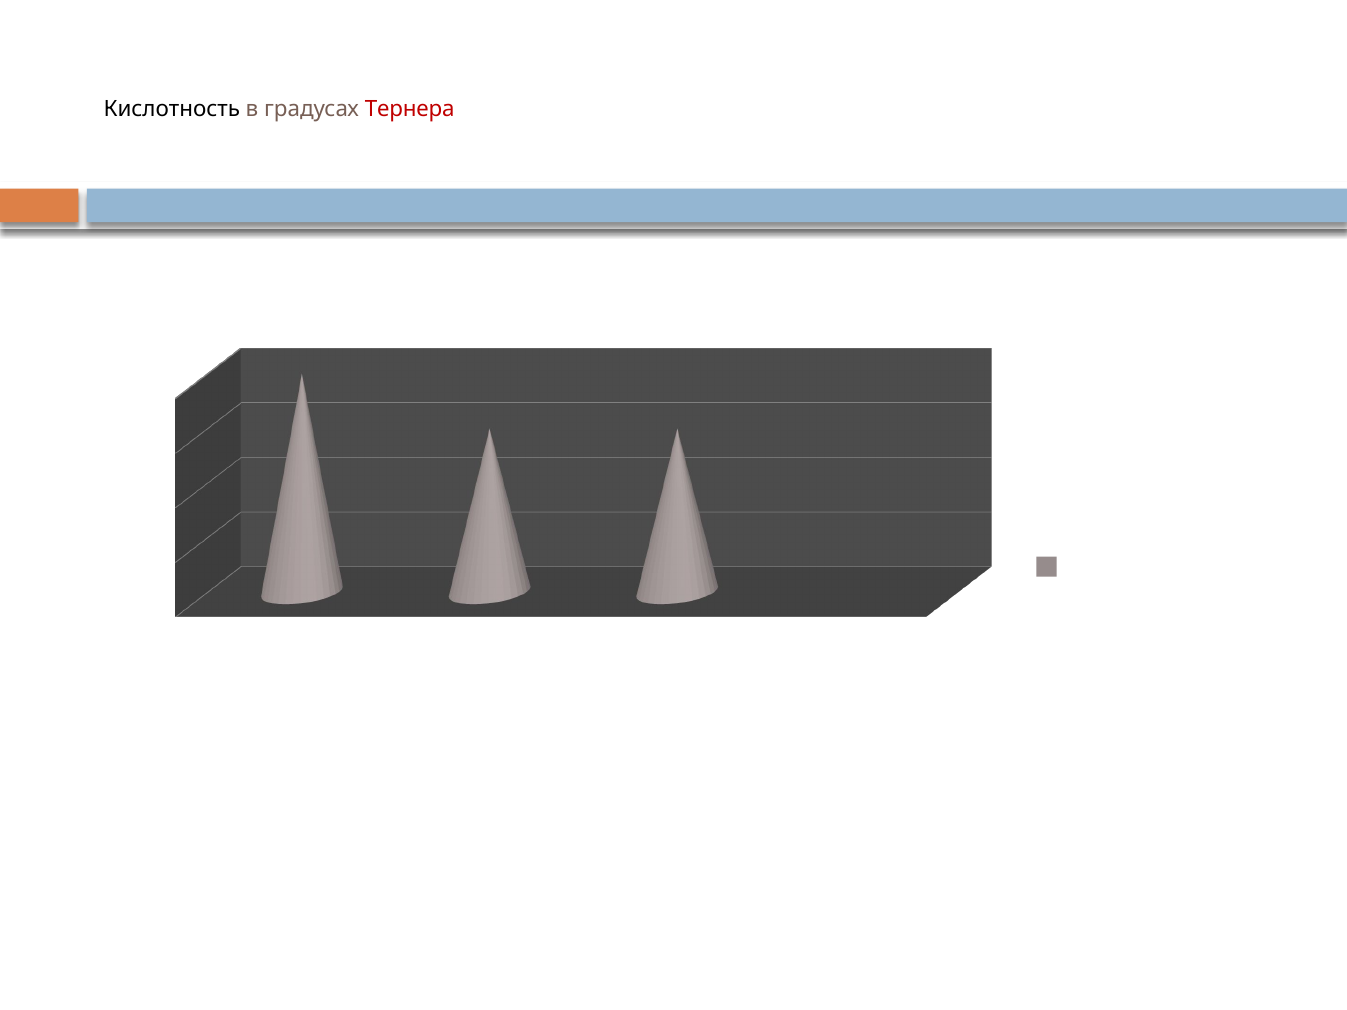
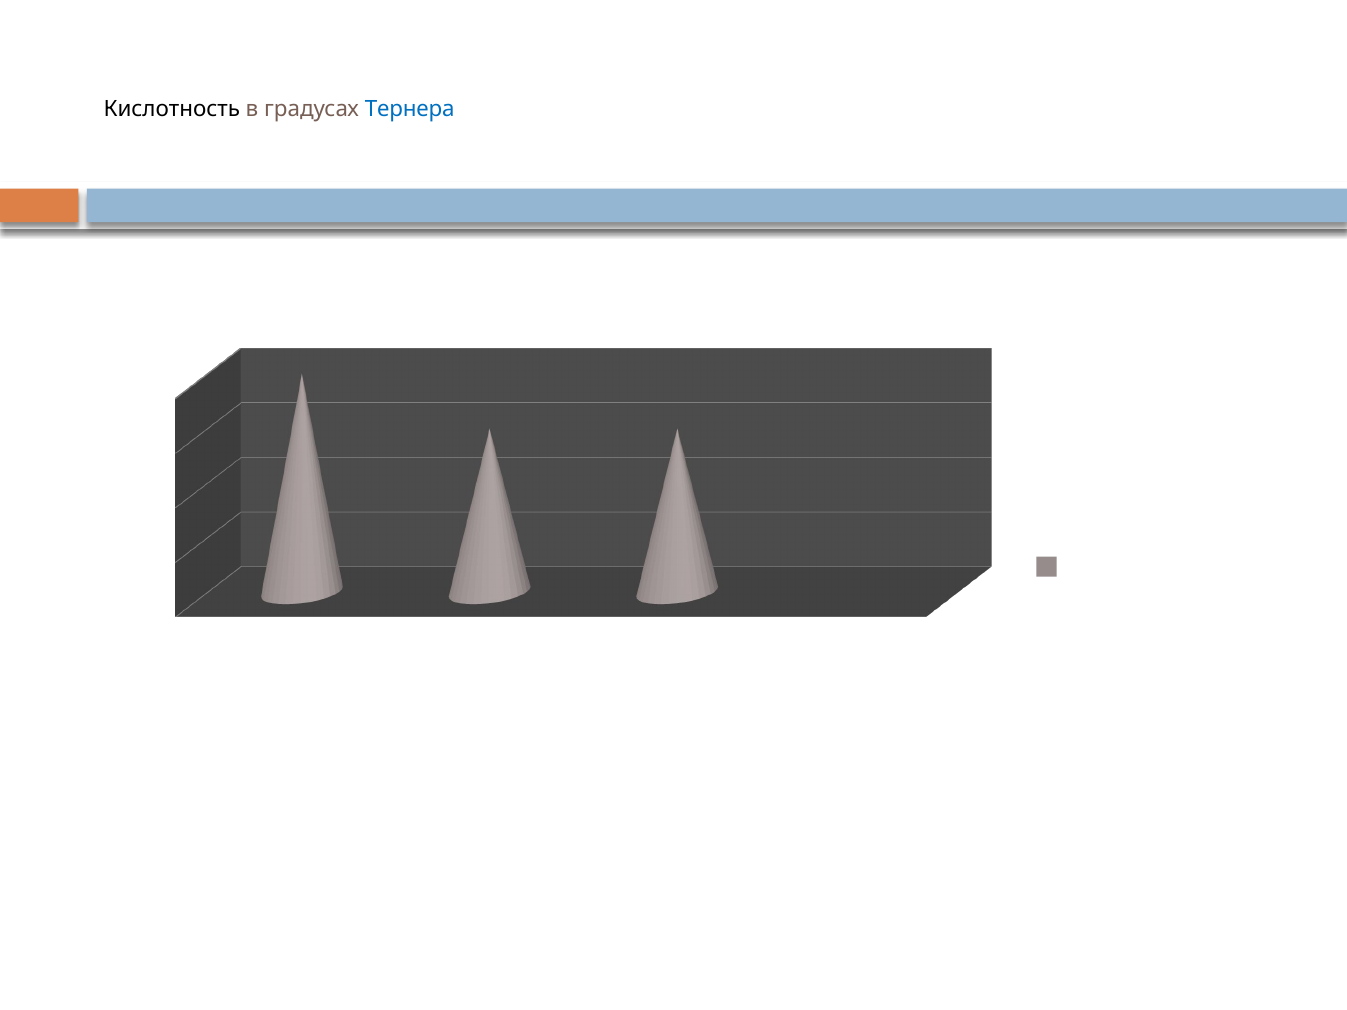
Тернера colour: red -> blue
